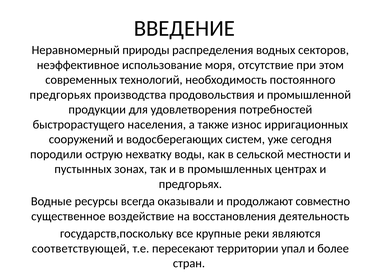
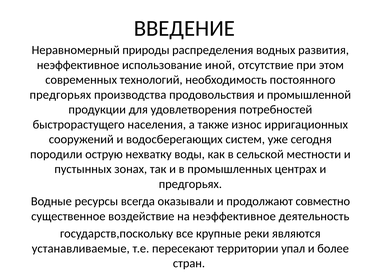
секторов: секторов -> развития
моря: моря -> иной
на восстановления: восстановления -> неэффективное
соответствующей: соответствующей -> устанавливаемые
